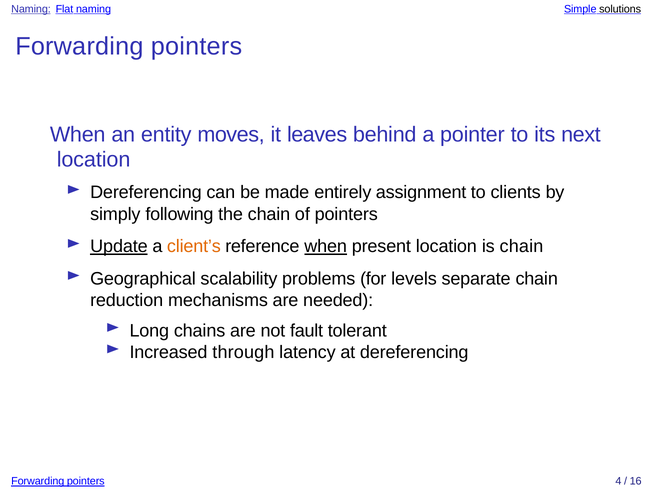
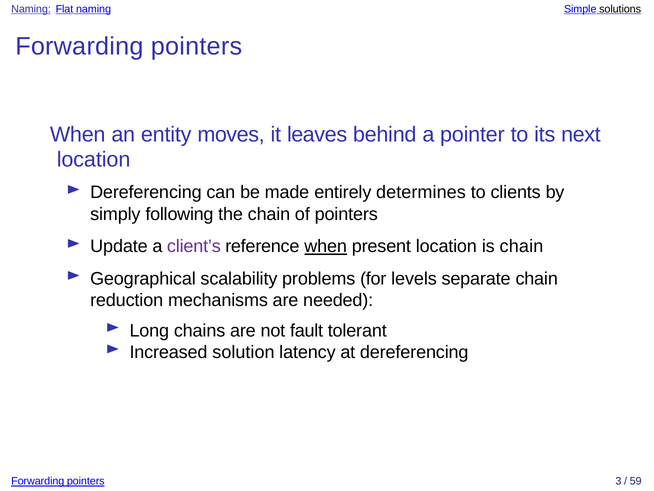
assignment: assignment -> determines
Update underline: present -> none
client’s colour: orange -> purple
through: through -> solution
4: 4 -> 3
16: 16 -> 59
